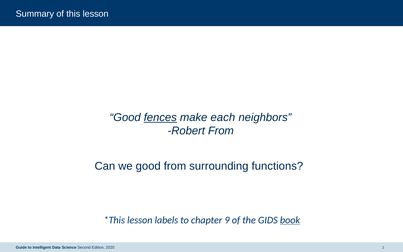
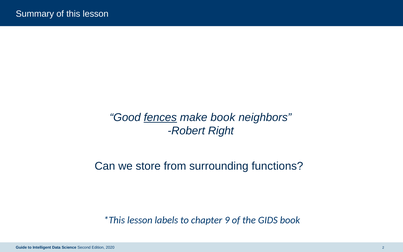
make each: each -> book
Robert From: From -> Right
we good: good -> store
book at (290, 220) underline: present -> none
